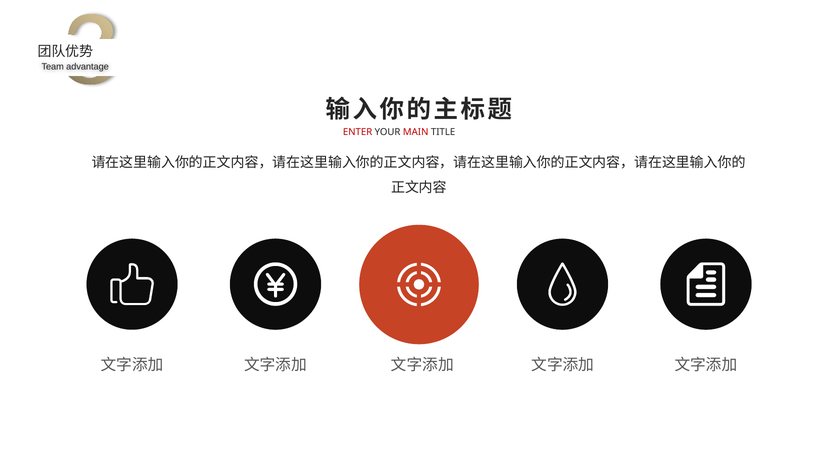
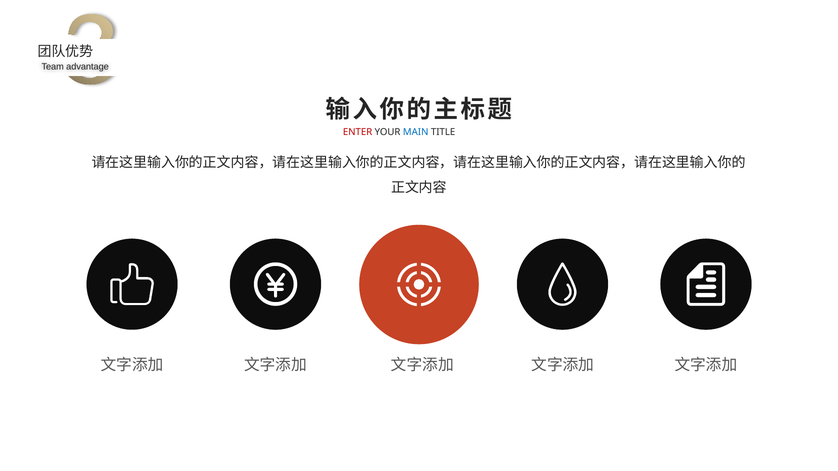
MAIN colour: red -> blue
